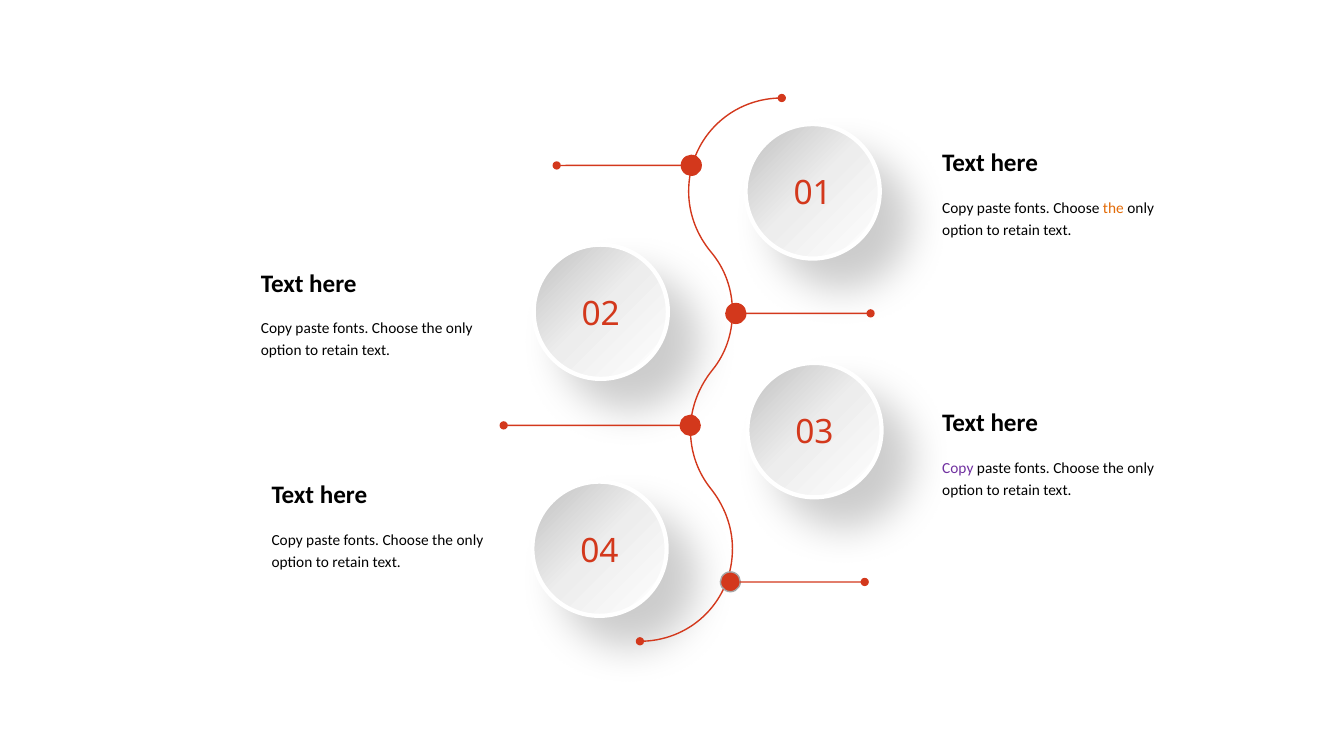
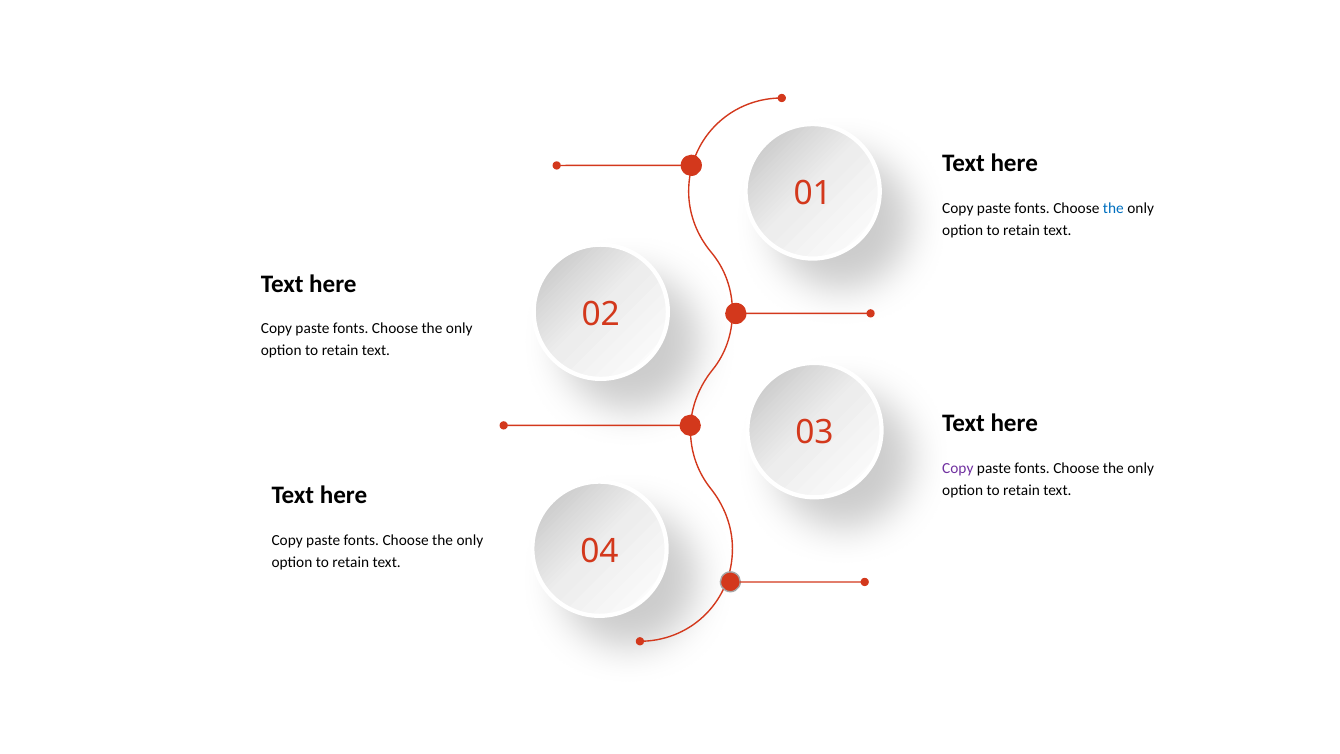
the at (1113, 208) colour: orange -> blue
